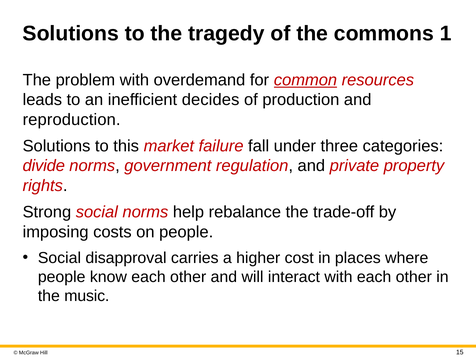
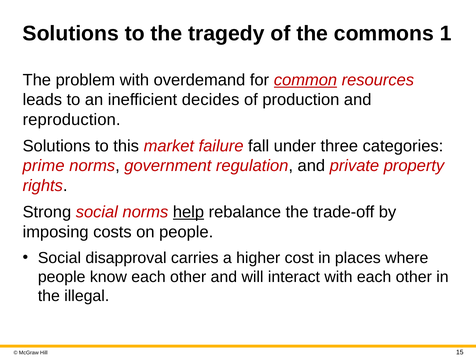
divide: divide -> prime
help underline: none -> present
music: music -> illegal
